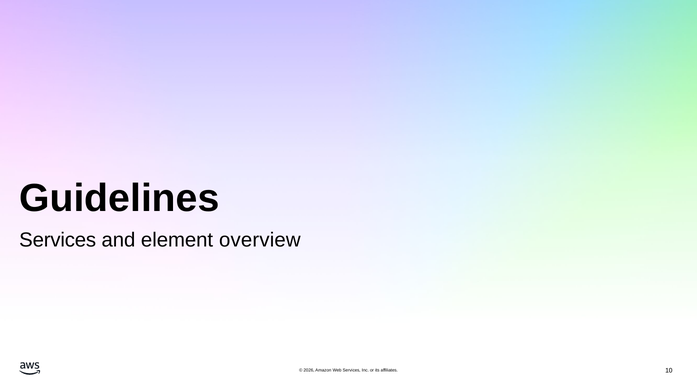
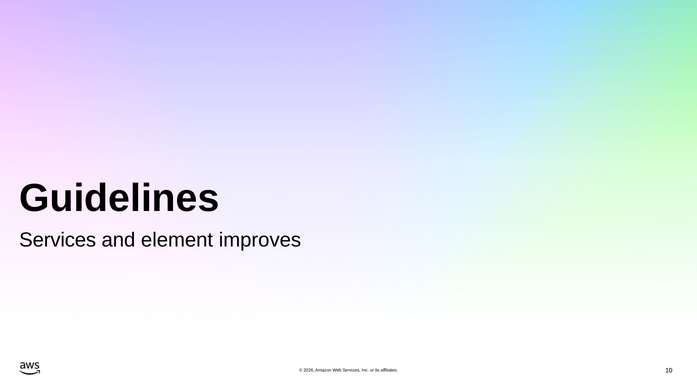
overview: overview -> improves
